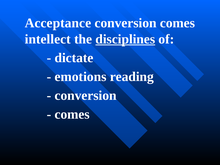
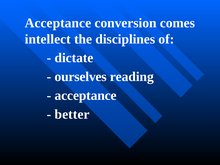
disciplines underline: present -> none
emotions: emotions -> ourselves
conversion at (86, 96): conversion -> acceptance
comes at (72, 114): comes -> better
